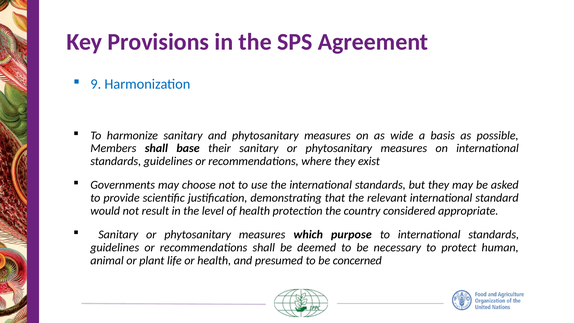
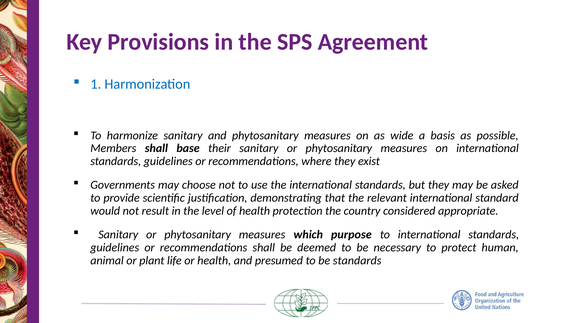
9: 9 -> 1
be concerned: concerned -> standards
